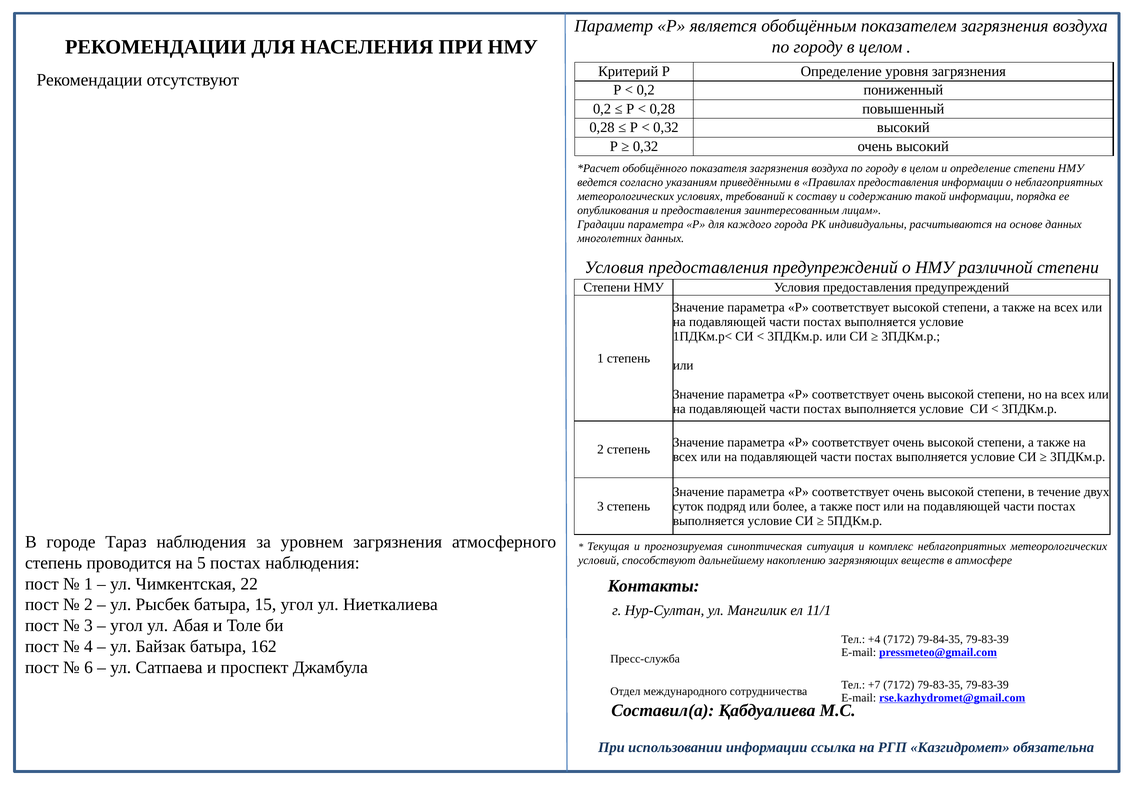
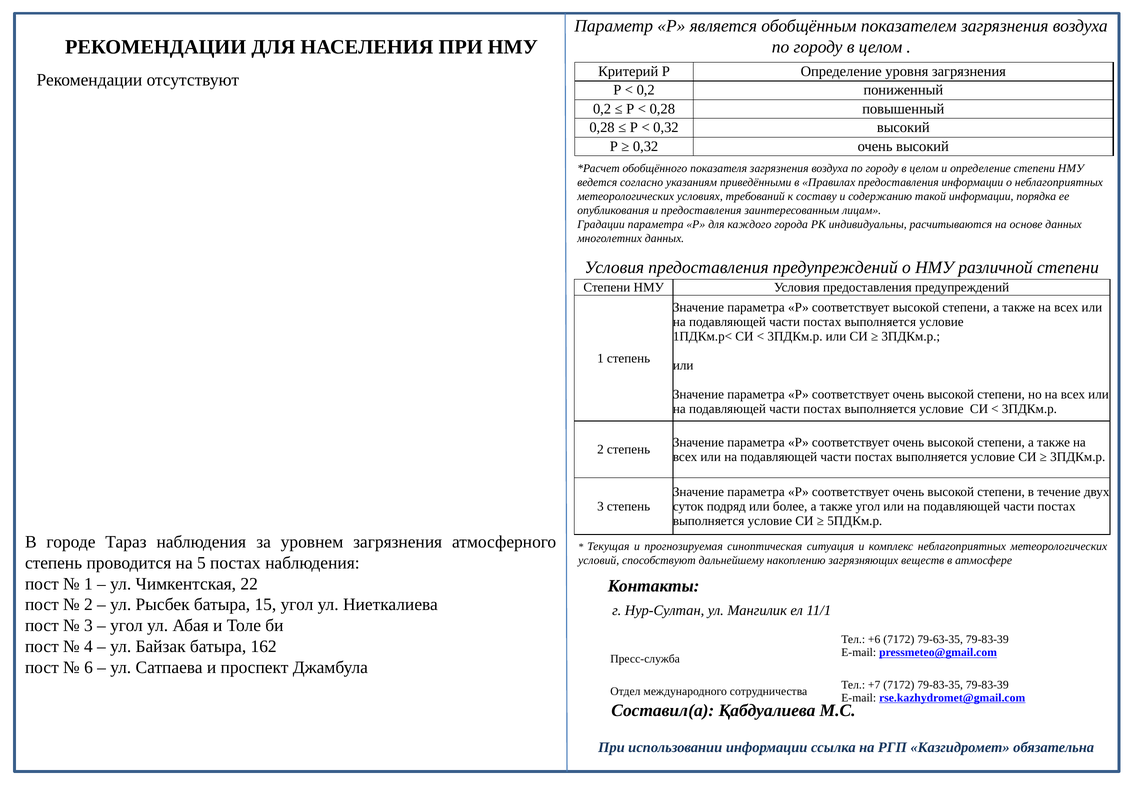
также пост: пост -> угол
+4: +4 -> +6
79-84-35: 79-84-35 -> 79-63-35
